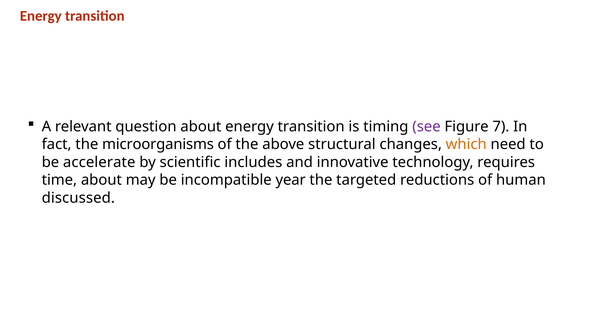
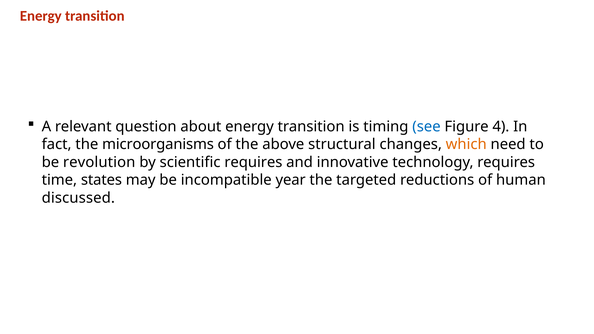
see colour: purple -> blue
7: 7 -> 4
accelerate: accelerate -> revolution
scientific includes: includes -> requires
time about: about -> states
